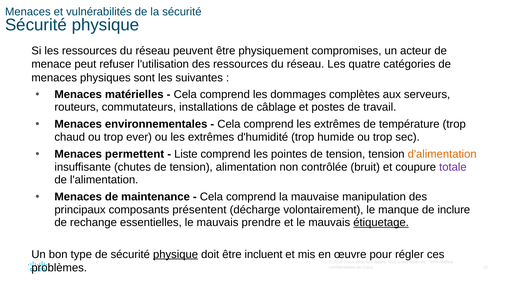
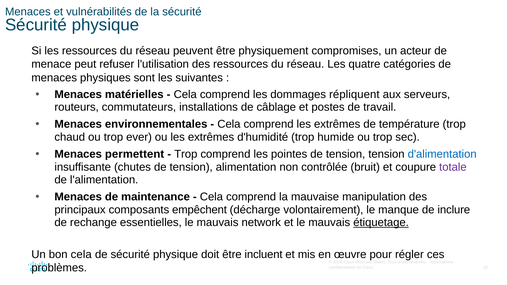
complètes: complètes -> répliquent
Liste at (186, 154): Liste -> Trop
d'alimentation colour: orange -> blue
présentent: présentent -> empêchent
prendre: prendre -> network
bon type: type -> cela
physique at (176, 254) underline: present -> none
